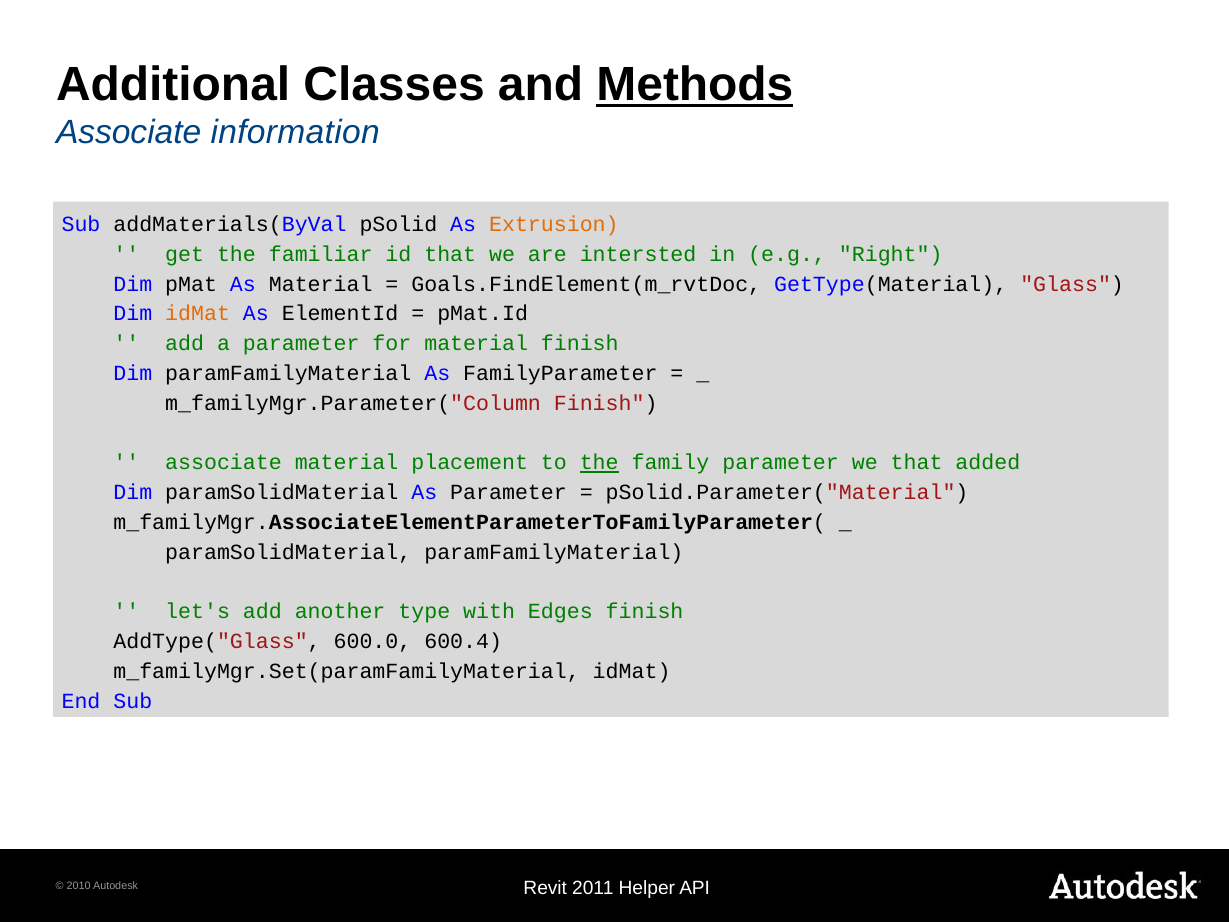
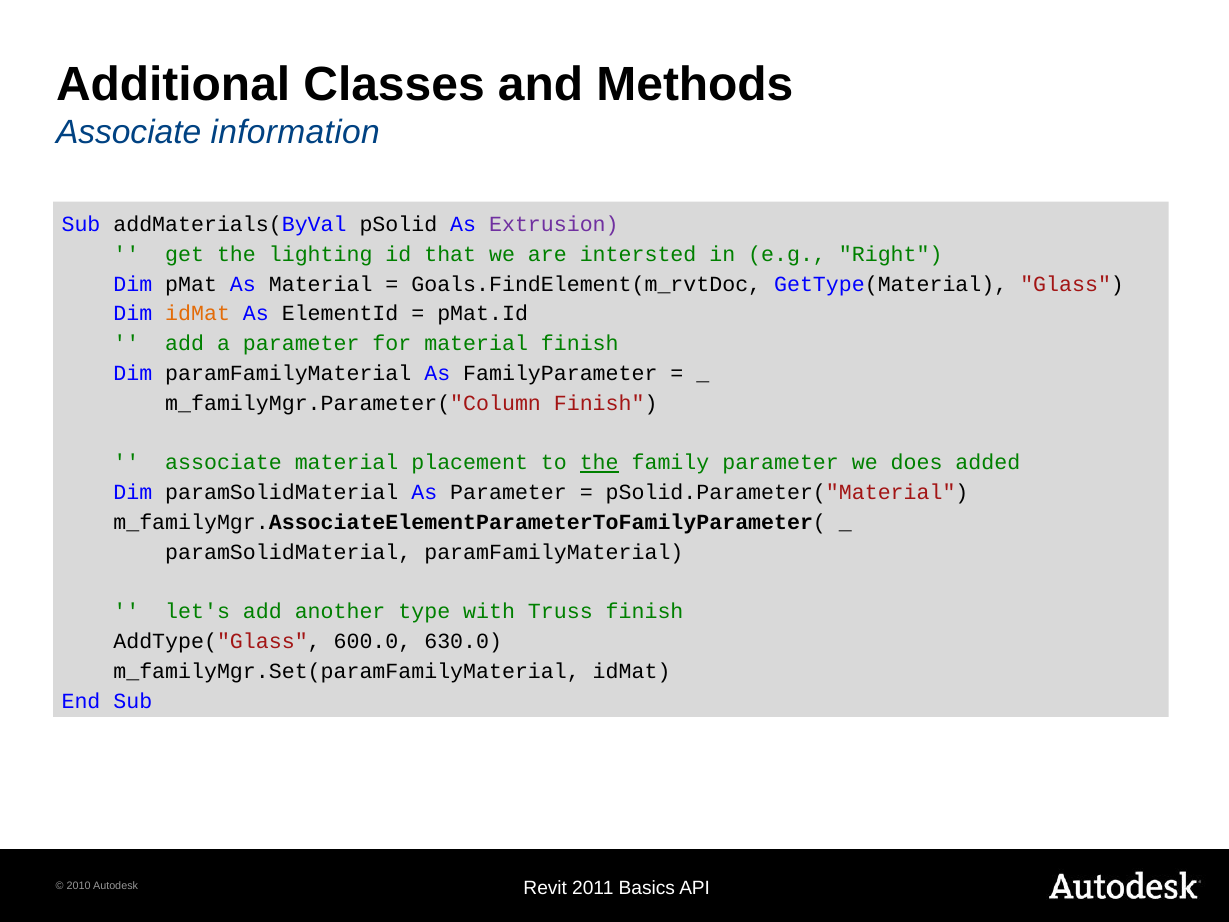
Methods underline: present -> none
Extrusion colour: orange -> purple
familiar: familiar -> lighting
we that: that -> does
Edges: Edges -> Truss
600.4: 600.4 -> 630.0
Helper: Helper -> Basics
